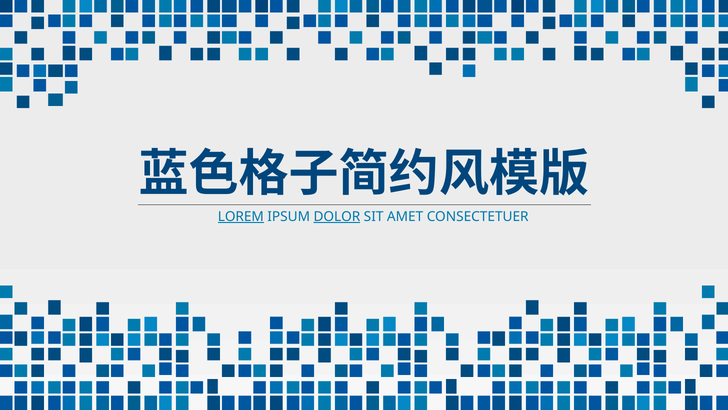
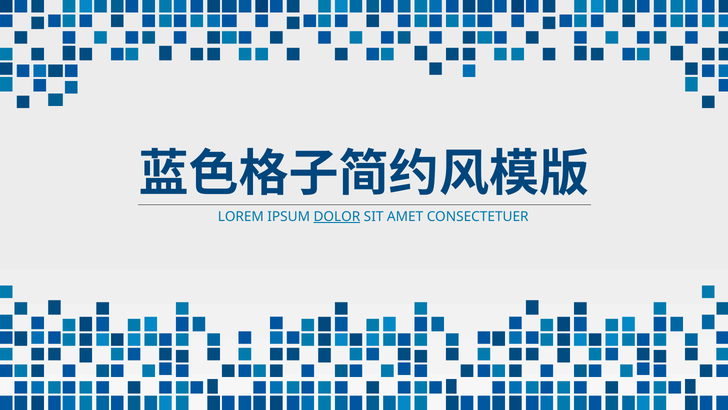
LOREM underline: present -> none
